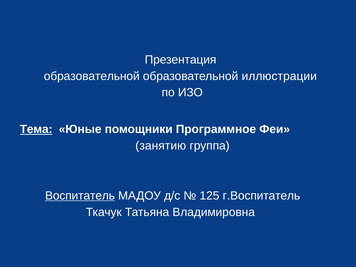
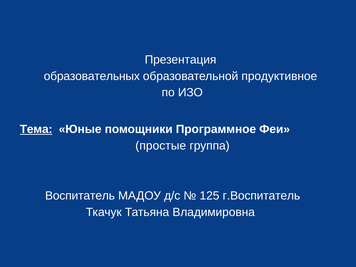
образовательной at (92, 76): образовательной -> образовательных
иллюстрации: иллюстрации -> продуктивное
занятию: занятию -> простые
Воспитатель underline: present -> none
